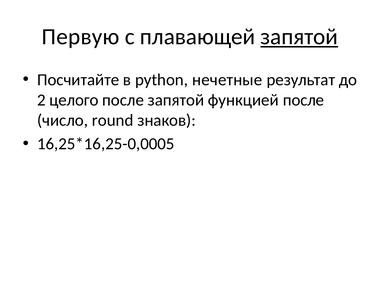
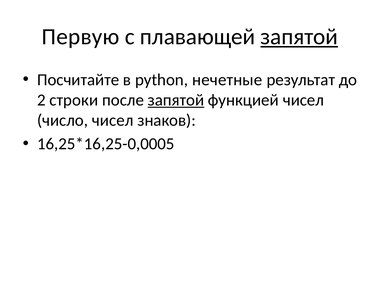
целого: целого -> строки
запятой at (176, 100) underline: none -> present
функцией после: после -> чисел
число round: round -> чисел
